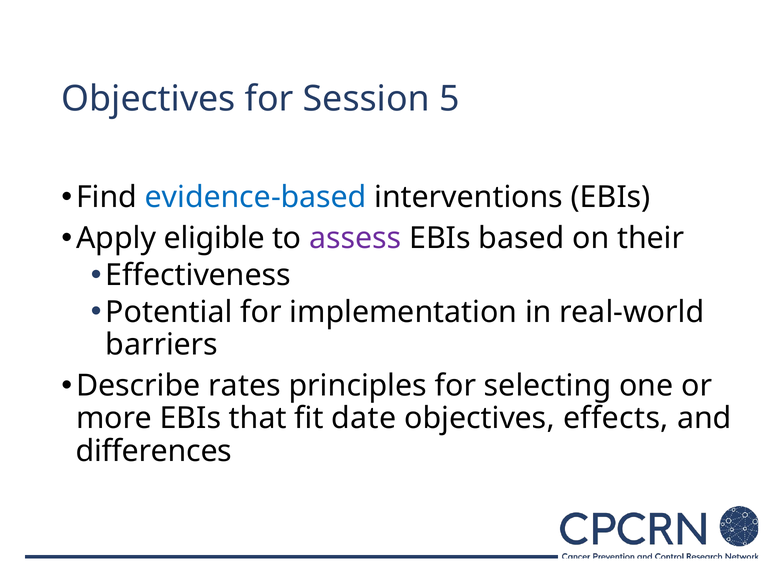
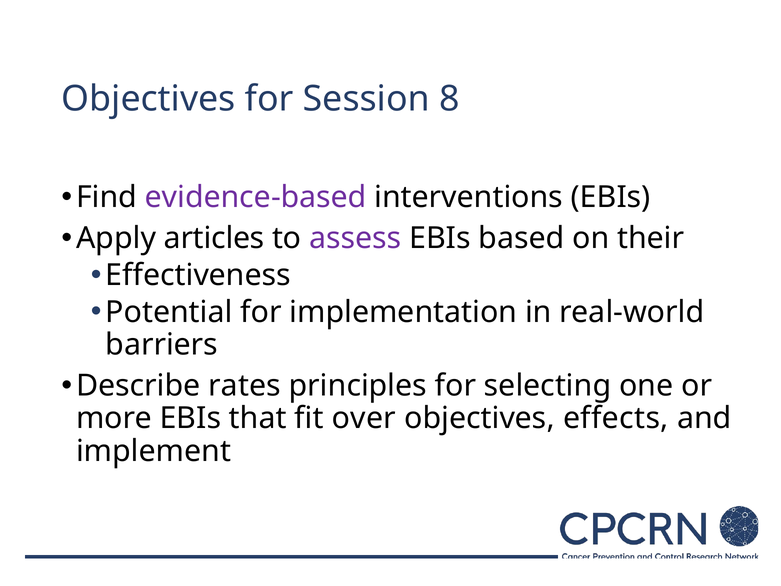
5: 5 -> 8
evidence-based colour: blue -> purple
eligible: eligible -> articles
date: date -> over
differences: differences -> implement
